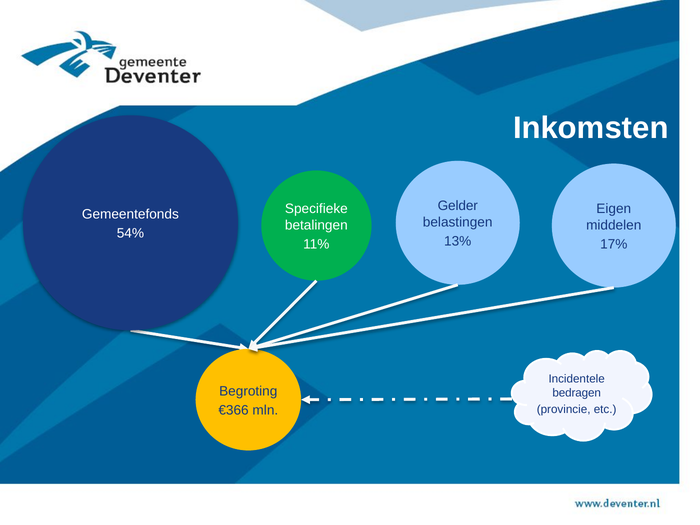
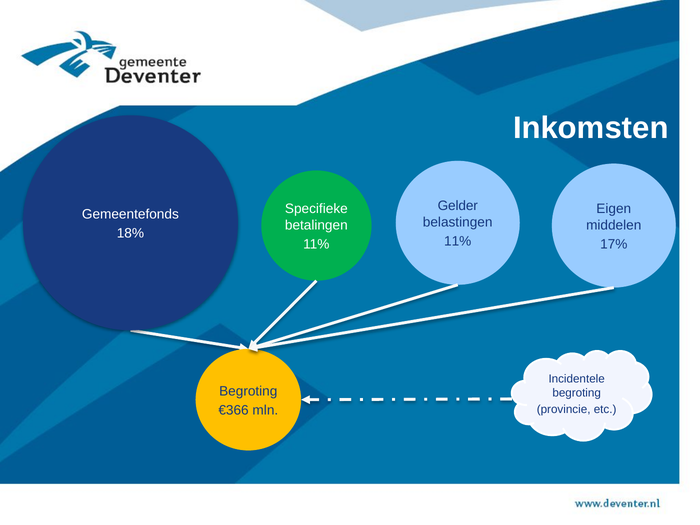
54%: 54% -> 18%
13% at (458, 241): 13% -> 11%
bedragen at (577, 393): bedragen -> begroting
